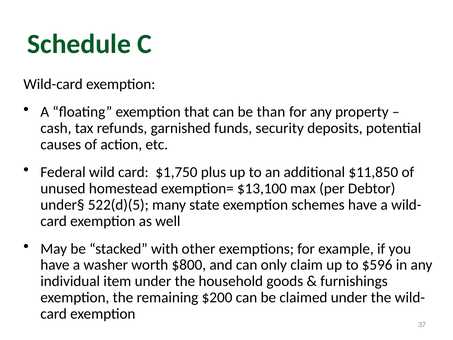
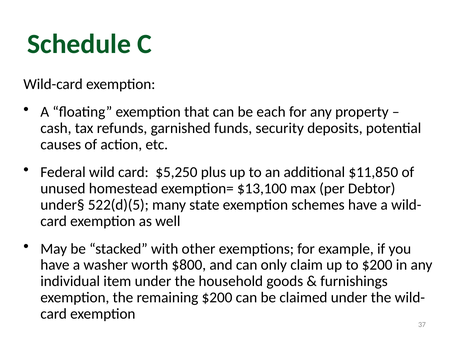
than: than -> each
$1,750: $1,750 -> $5,250
to $596: $596 -> $200
